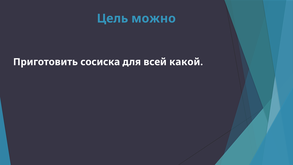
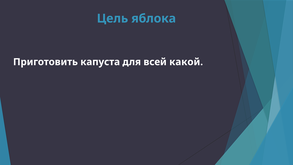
можно: можно -> яблока
сосиска: сосиска -> капуста
